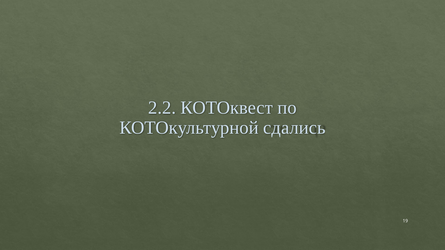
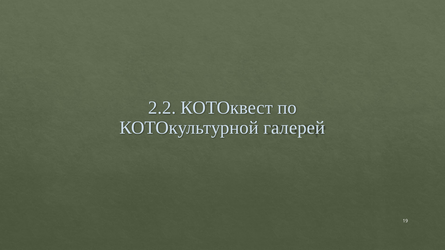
сдались: сдались -> галерей
